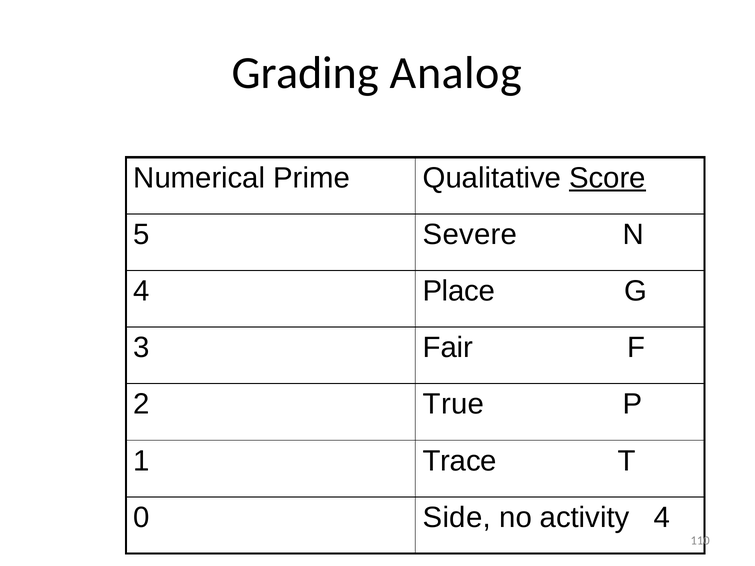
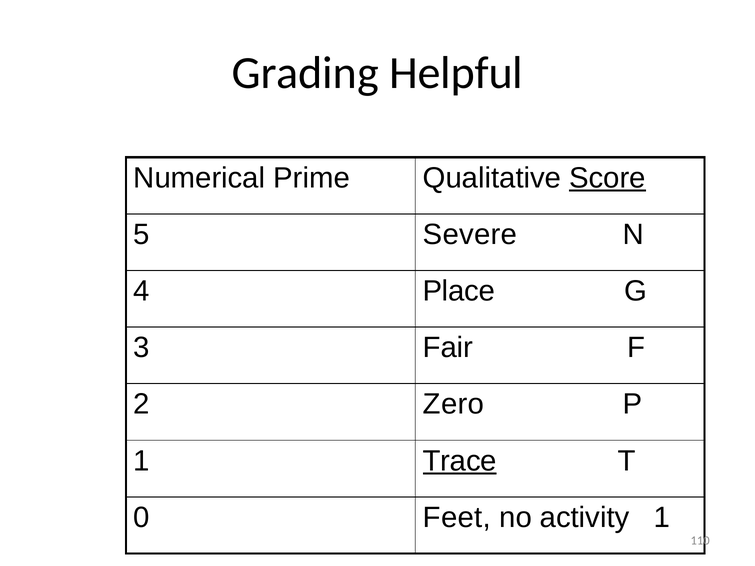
Analog: Analog -> Helpful
True: True -> Zero
Trace underline: none -> present
Side: Side -> Feet
activity 4: 4 -> 1
